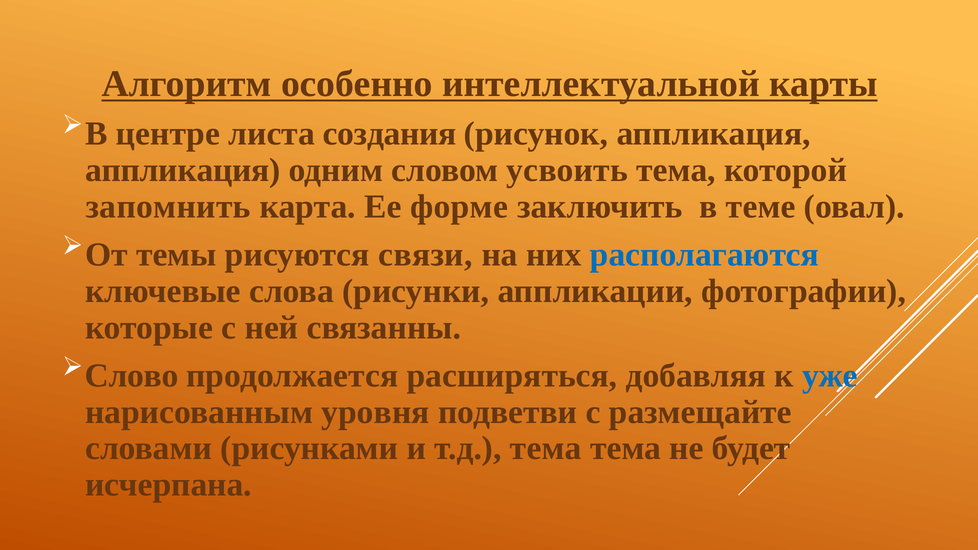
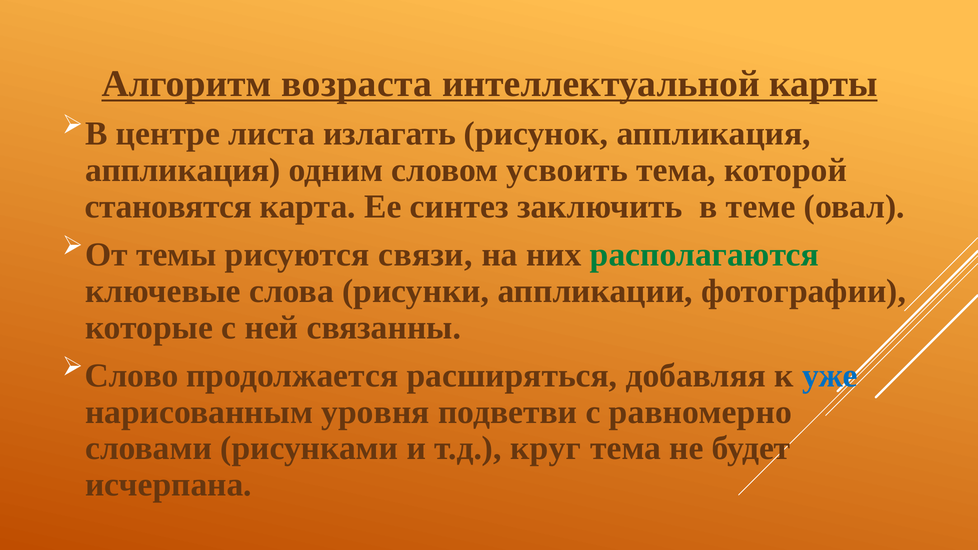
особенно: особенно -> возраста
создания: создания -> излагать
запомнить: запомнить -> становятся
форме: форме -> синтез
располагаются colour: blue -> green
размещайте: размещайте -> равномерно
т.д тема: тема -> круг
